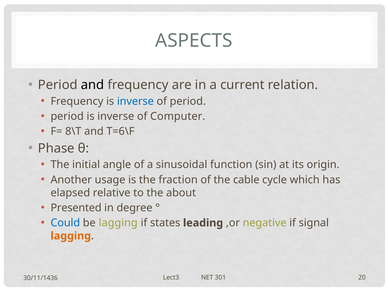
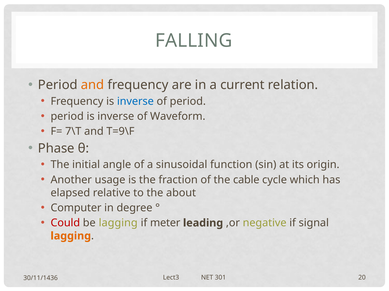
ASPECTS: ASPECTS -> FALLING
and at (93, 85) colour: black -> orange
Computer: Computer -> Waveform
8\T: 8\T -> 7\T
T=6\F: T=6\F -> T=9\F
Presented: Presented -> Computer
Could colour: blue -> red
states: states -> meter
